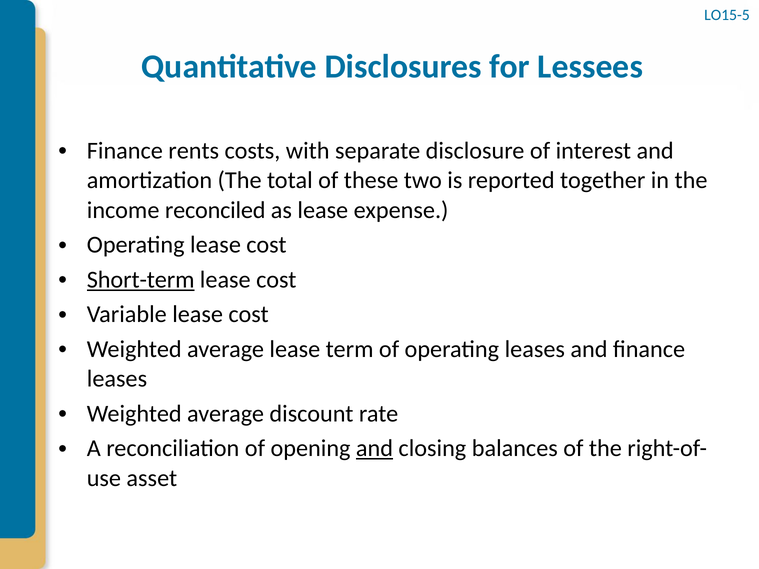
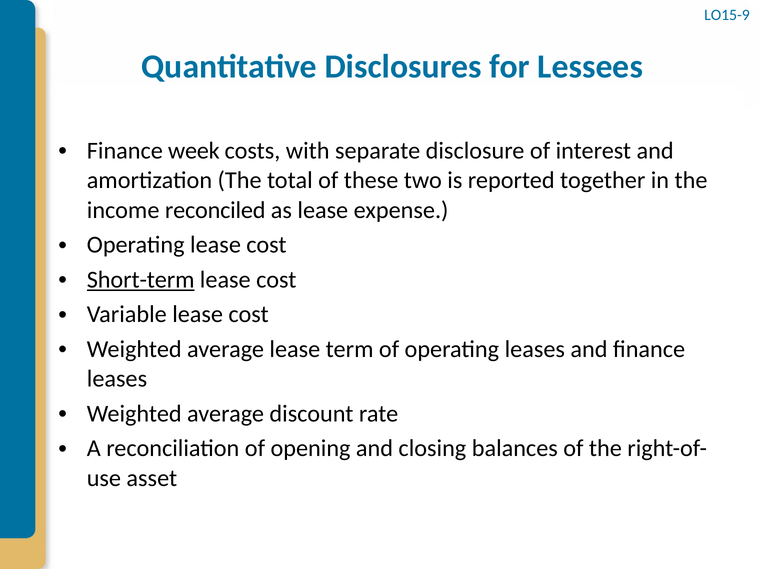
LO15-5: LO15-5 -> LO15-9
rents: rents -> week
and at (374, 449) underline: present -> none
